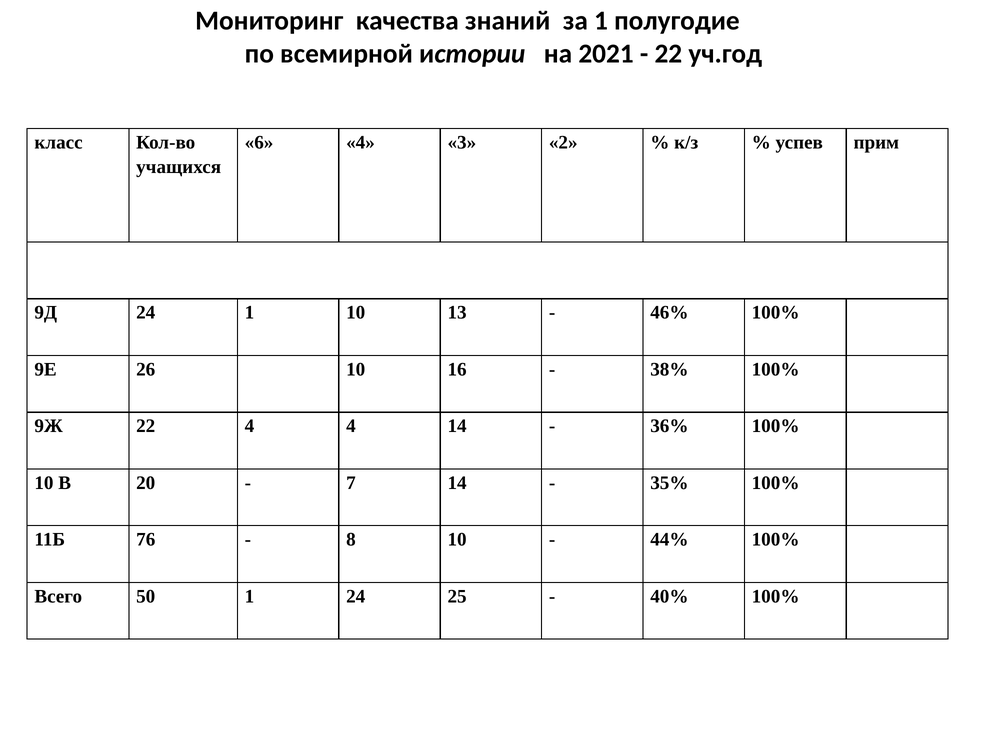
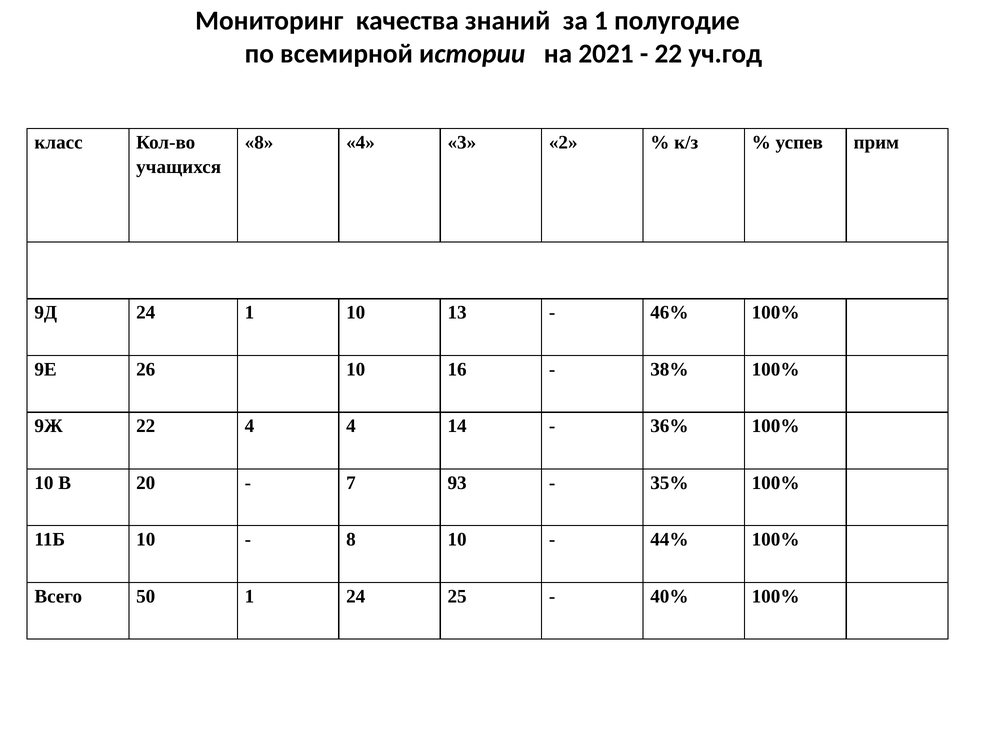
6 at (259, 142): 6 -> 8
7 14: 14 -> 93
11Б 76: 76 -> 10
